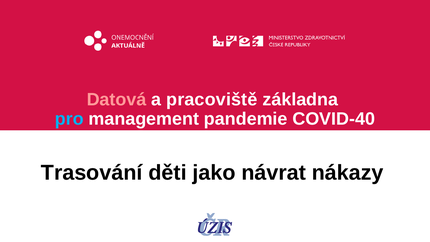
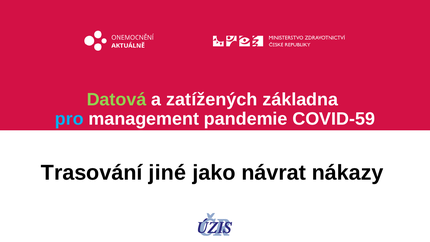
Datová colour: pink -> light green
pracoviště: pracoviště -> zatížených
COVID-40: COVID-40 -> COVID-59
děti: děti -> jiné
